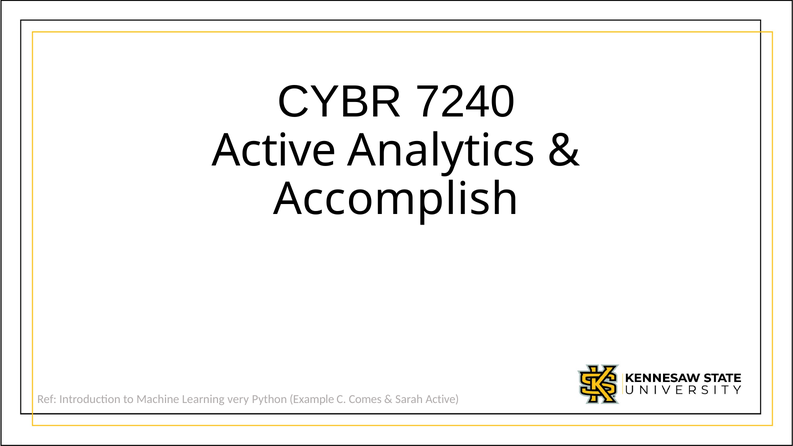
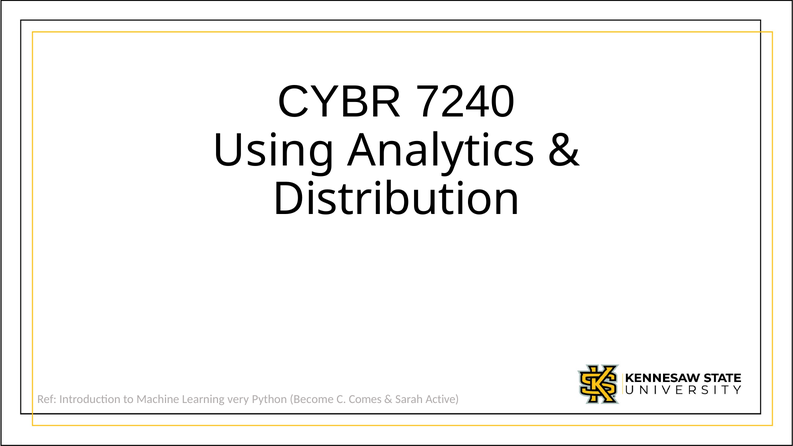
Active at (274, 151): Active -> Using
Accomplish: Accomplish -> Distribution
Example: Example -> Become
